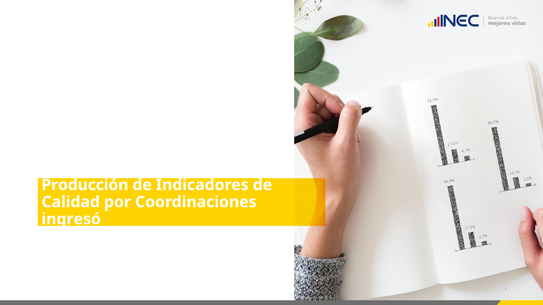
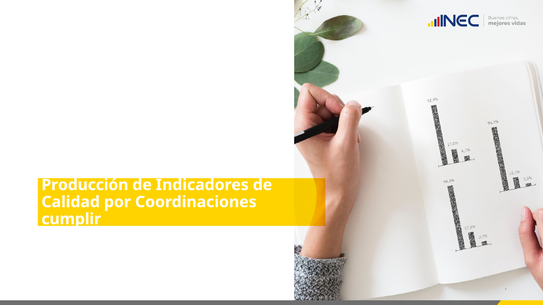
ingresó: ingresó -> cumplir
